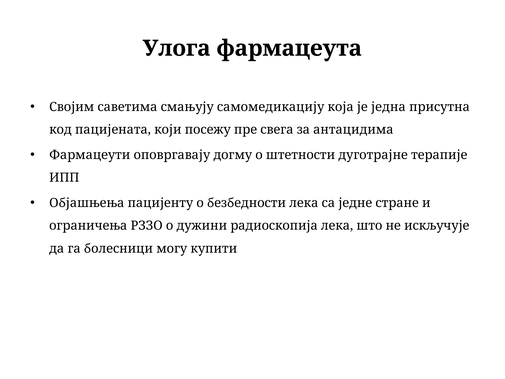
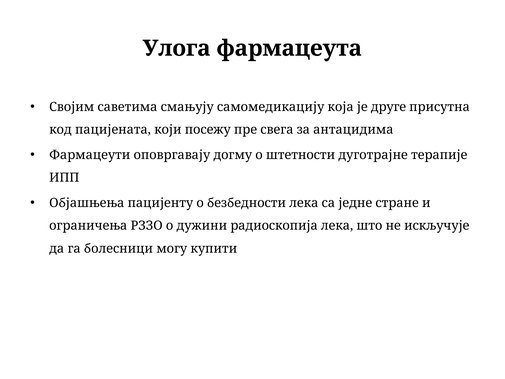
једна: једна -> друге
